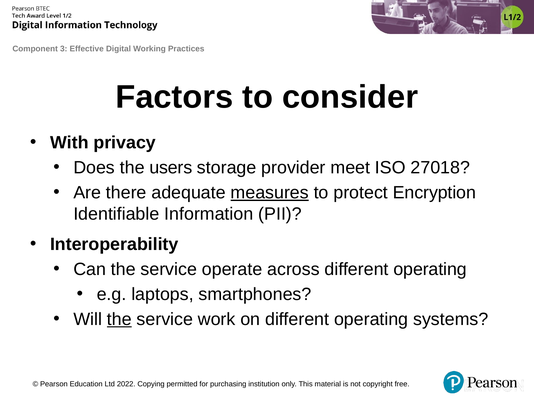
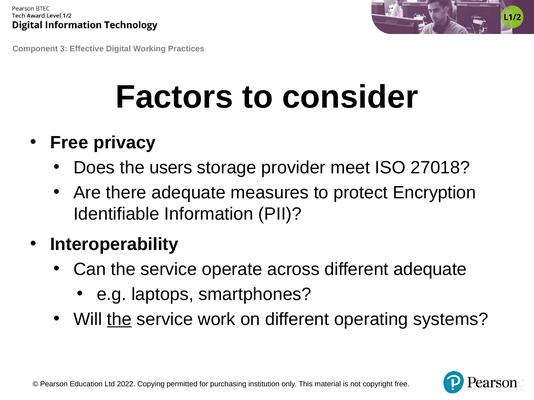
With at (69, 143): With -> Free
measures underline: present -> none
across different operating: operating -> adequate
